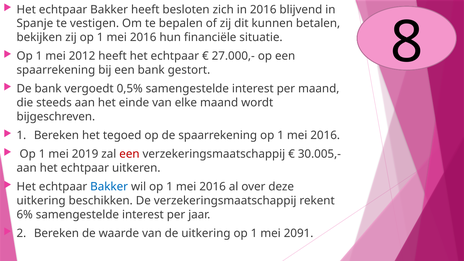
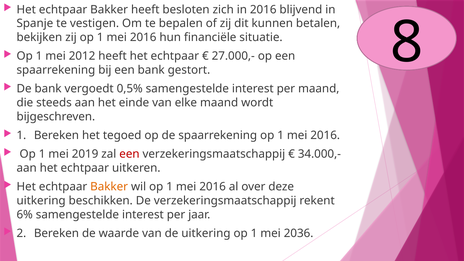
30.005,-: 30.005,- -> 34.000,-
Bakker at (109, 187) colour: blue -> orange
2091: 2091 -> 2036
